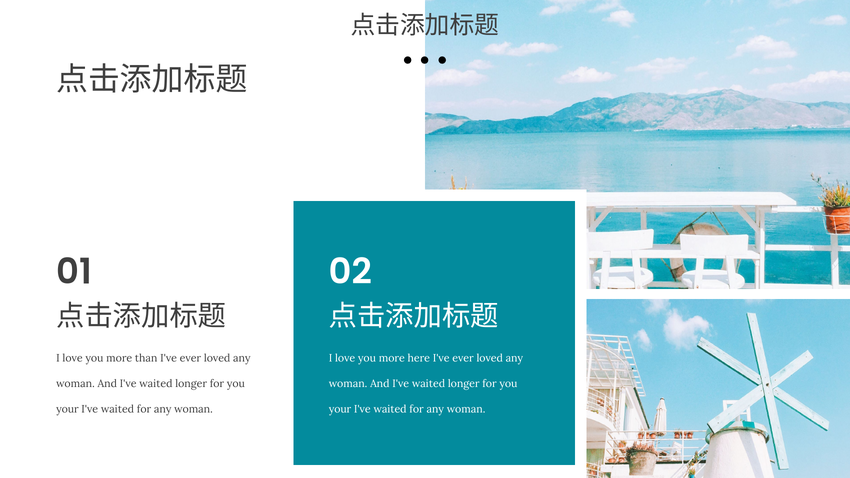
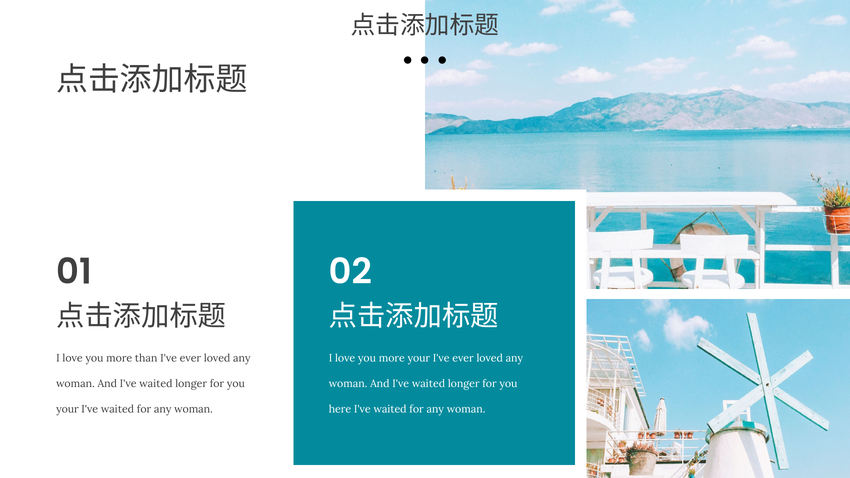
more here: here -> your
your at (340, 409): your -> here
